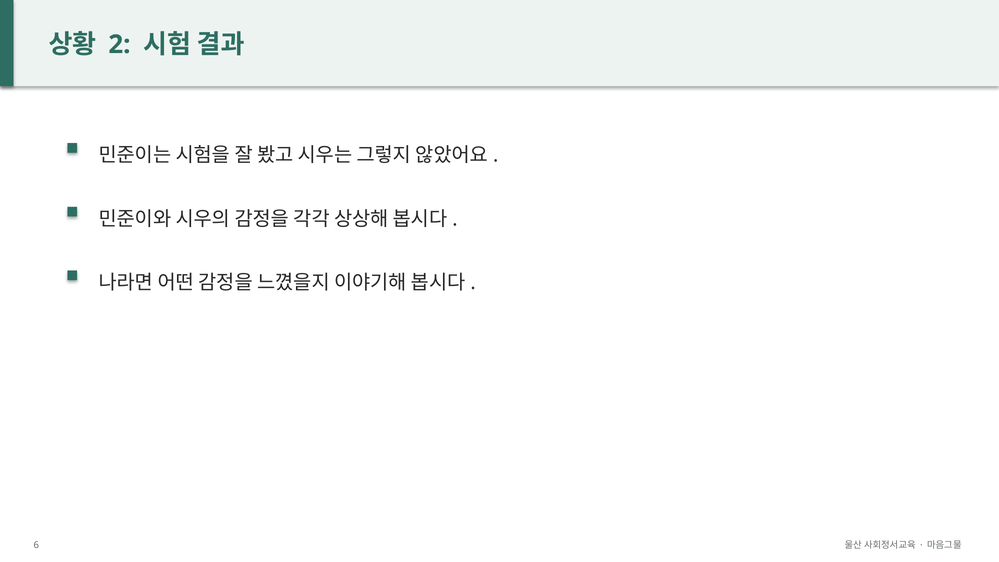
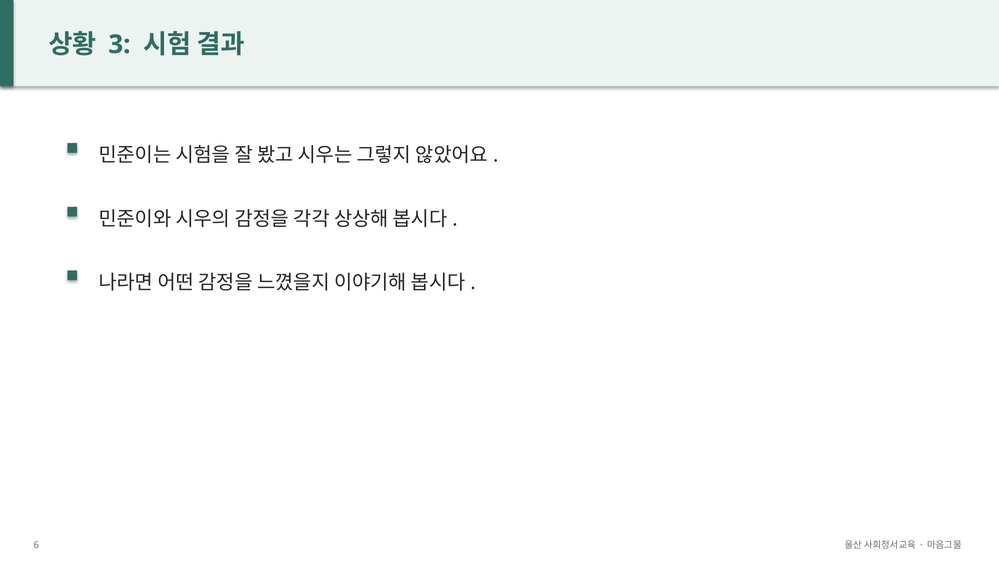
2: 2 -> 3
